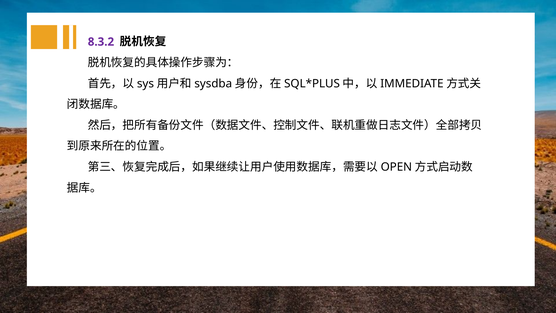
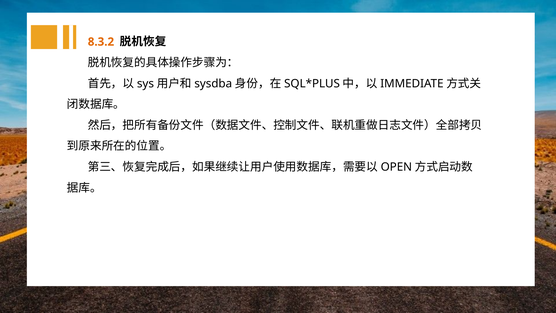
8.3.2 colour: purple -> orange
